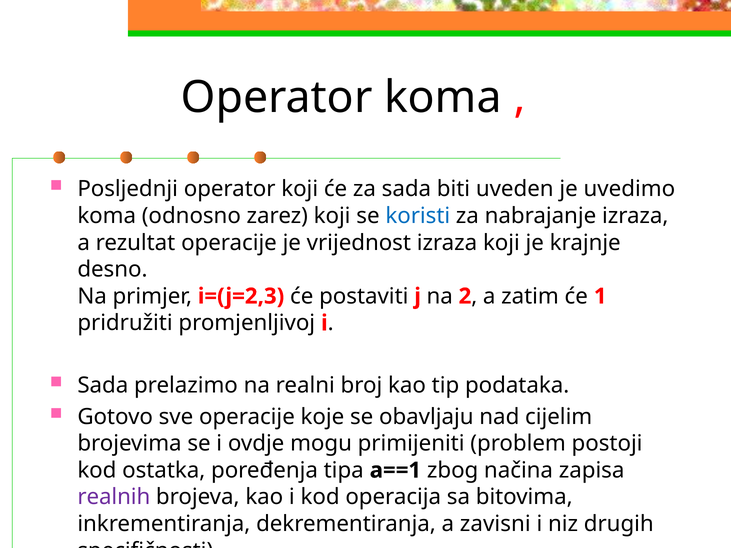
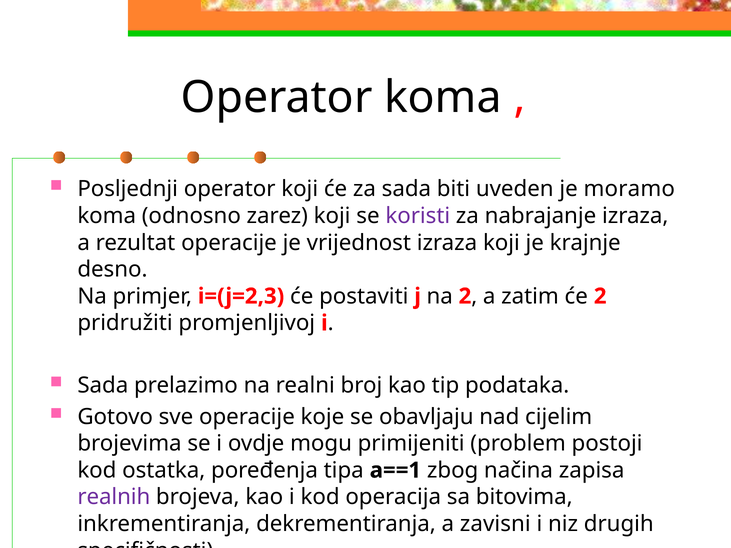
uvedimo: uvedimo -> moramo
koristi colour: blue -> purple
će 1: 1 -> 2
